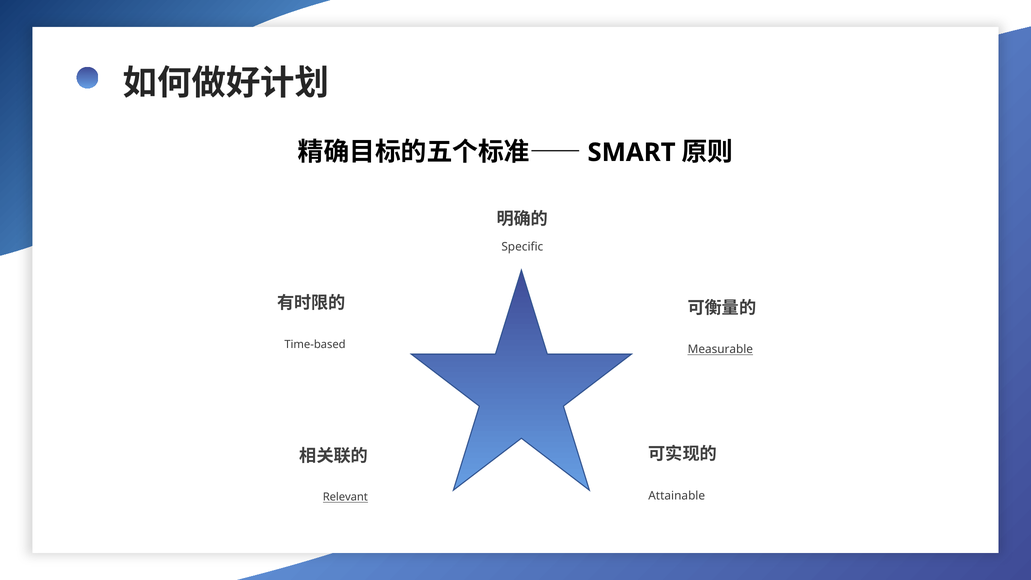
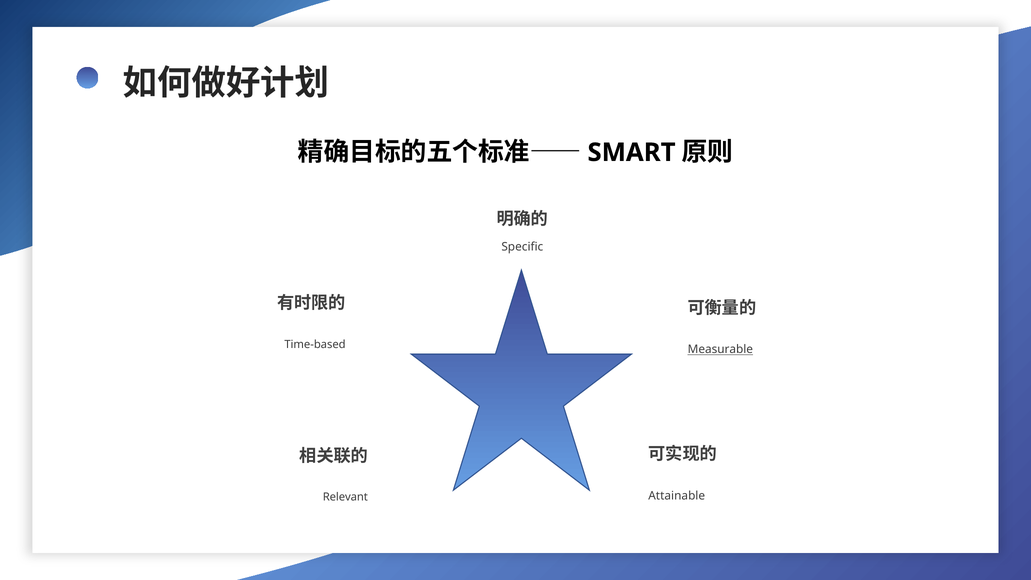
Relevant underline: present -> none
